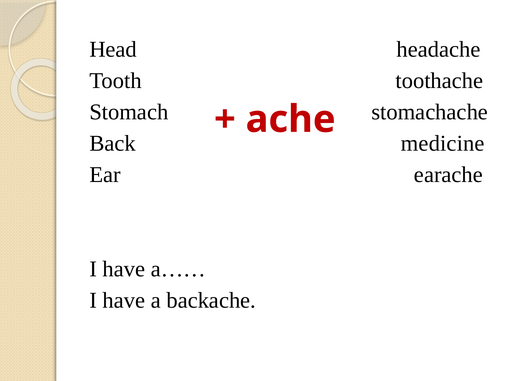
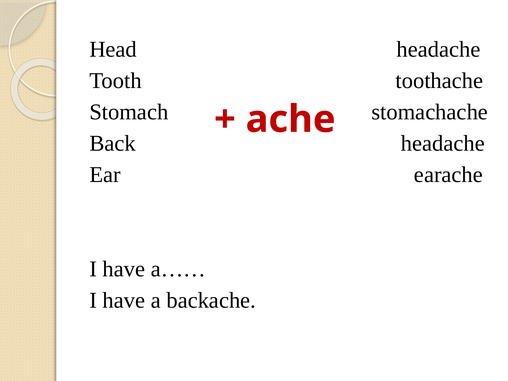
Back medicine: medicine -> headache
